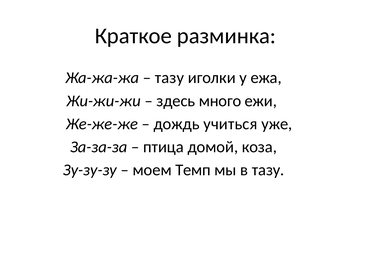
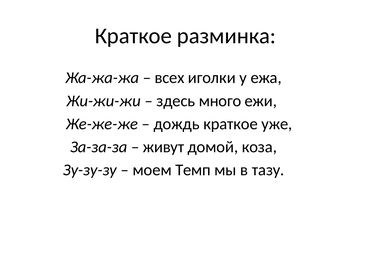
тазу at (169, 78): тазу -> всех
дождь учиться: учиться -> краткое
птица: птица -> живут
